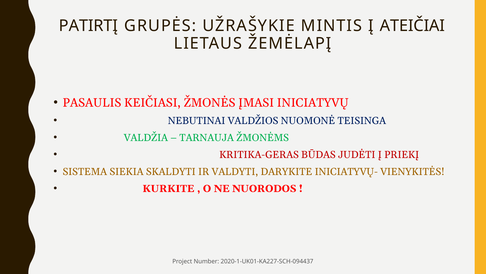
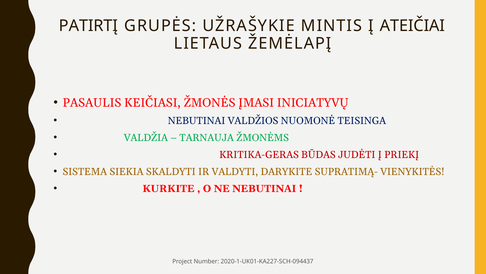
INICIATYVŲ-: INICIATYVŲ- -> SUPRATIMĄ-
NE NUORODOS: NUORODOS -> NEBUTINAI
